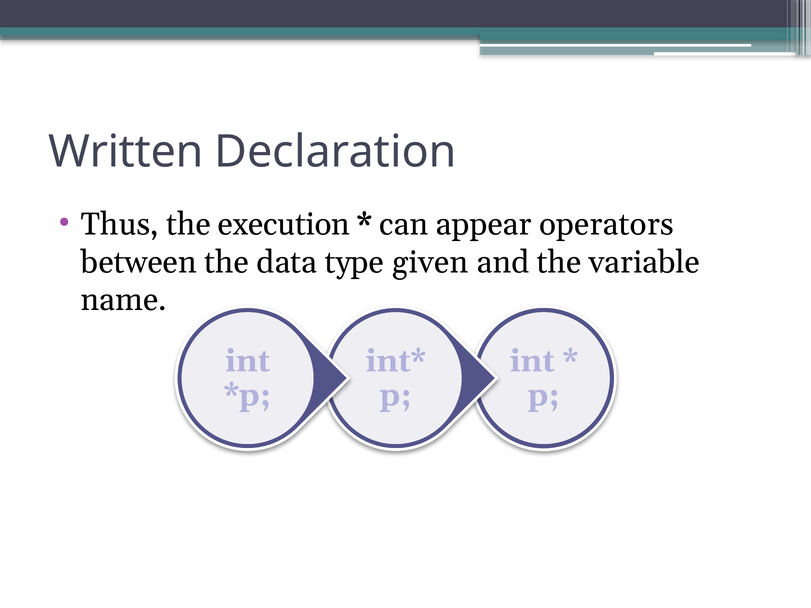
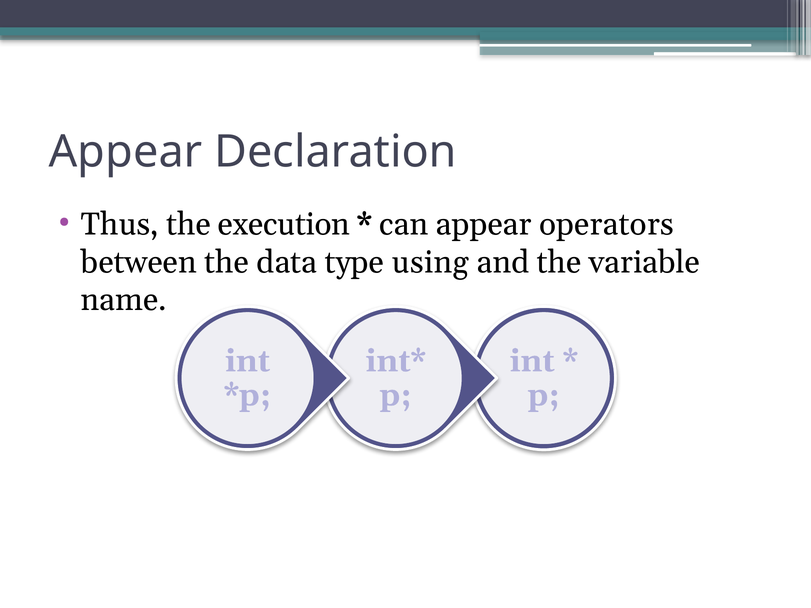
Written at (126, 152): Written -> Appear
given: given -> using
